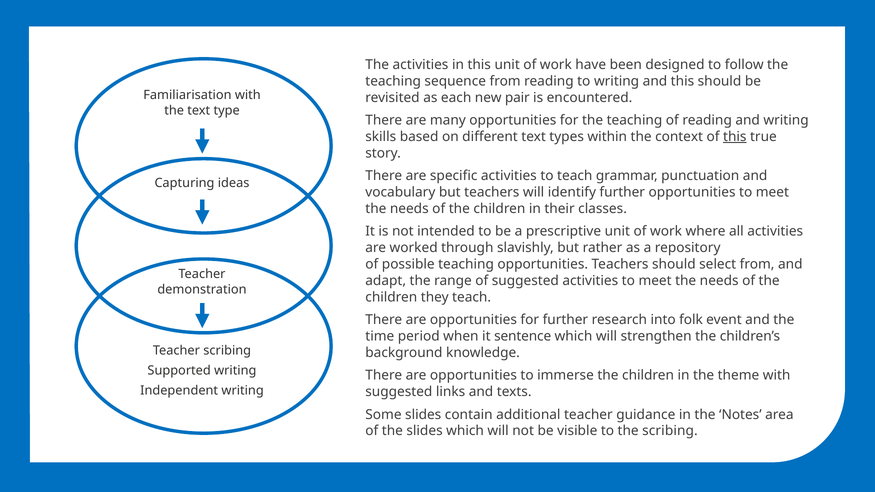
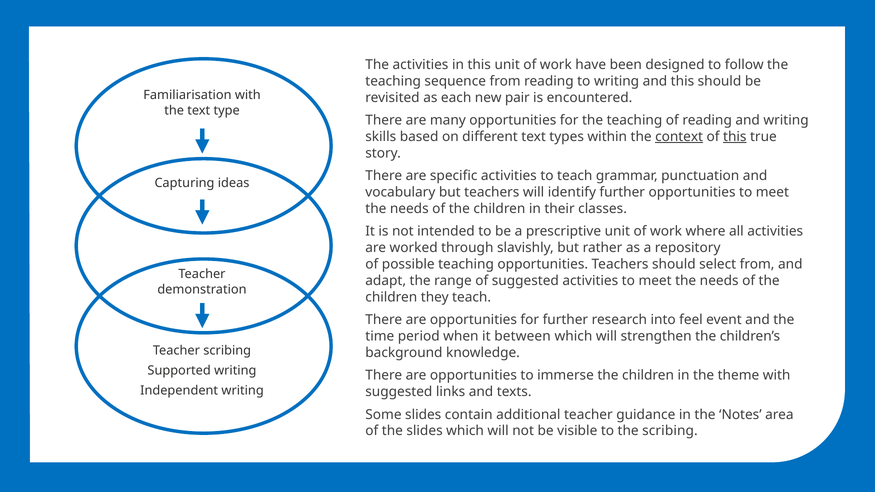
context underline: none -> present
folk: folk -> feel
sentence: sentence -> between
